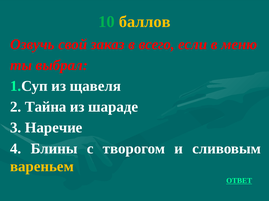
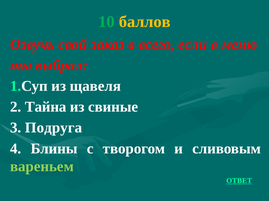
шараде: шараде -> свиные
Наречие: Наречие -> Подруга
вареньем colour: yellow -> light green
